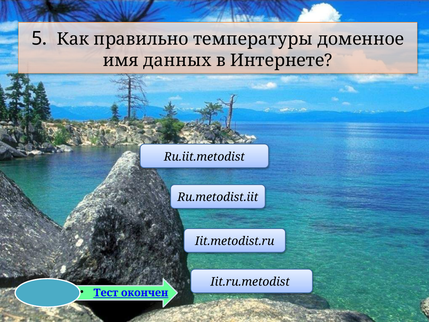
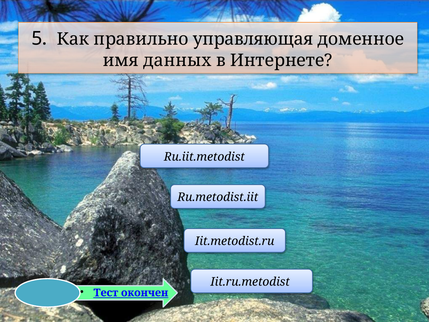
температуры: температуры -> управляющая
